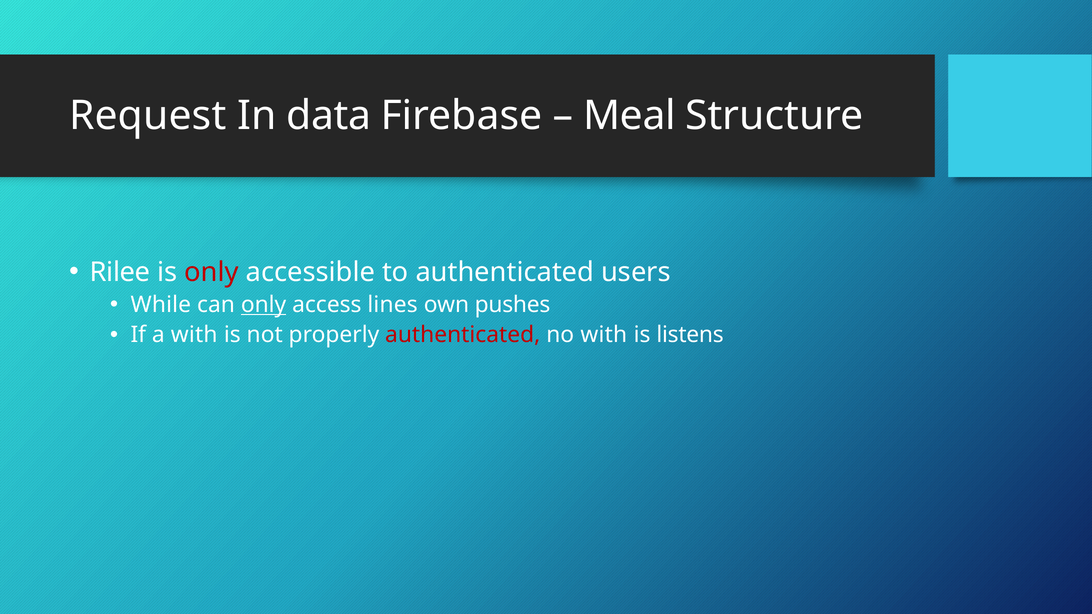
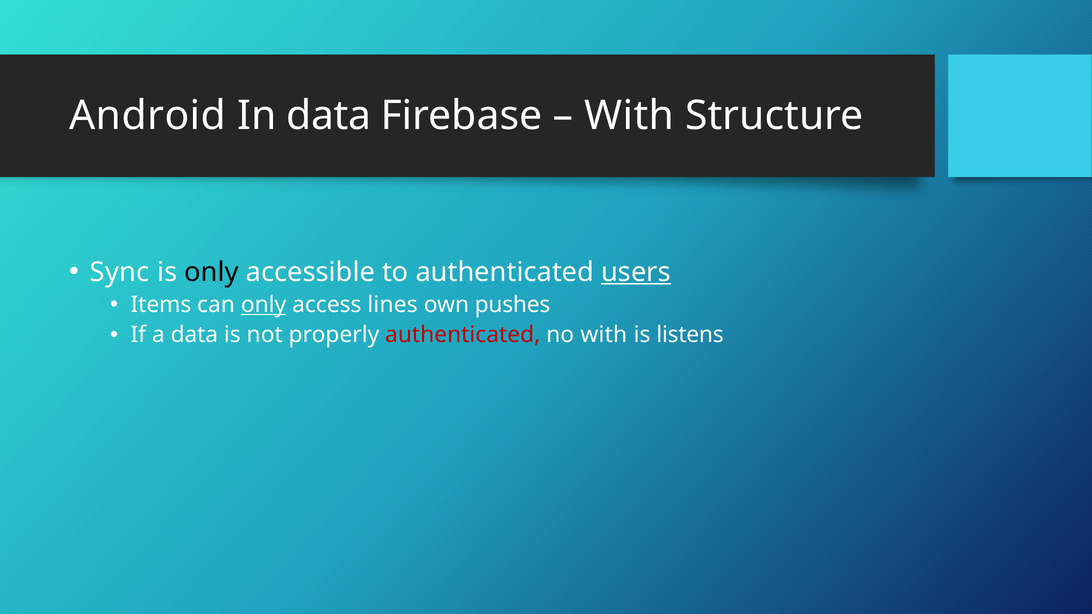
Request: Request -> Android
Meal at (629, 116): Meal -> With
Rilee: Rilee -> Sync
only at (212, 272) colour: red -> black
users underline: none -> present
While: While -> Items
a with: with -> data
